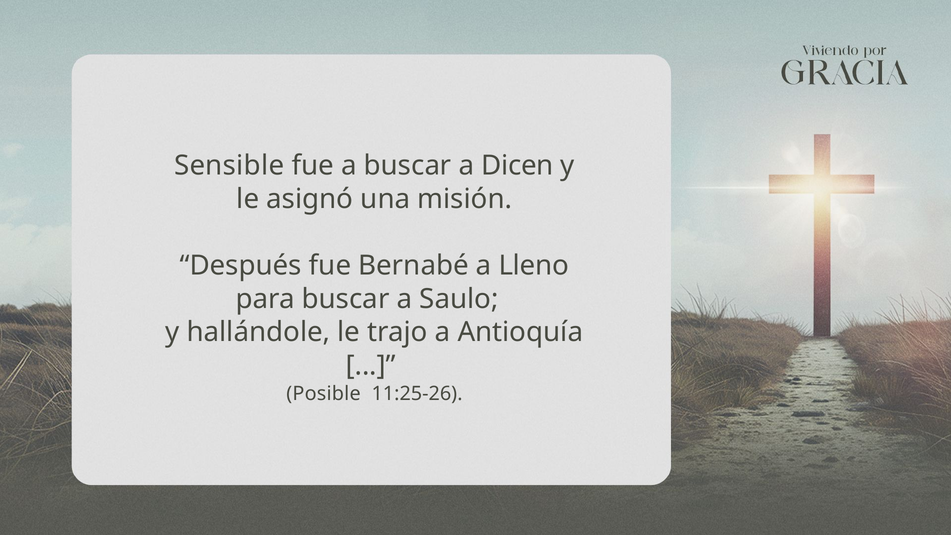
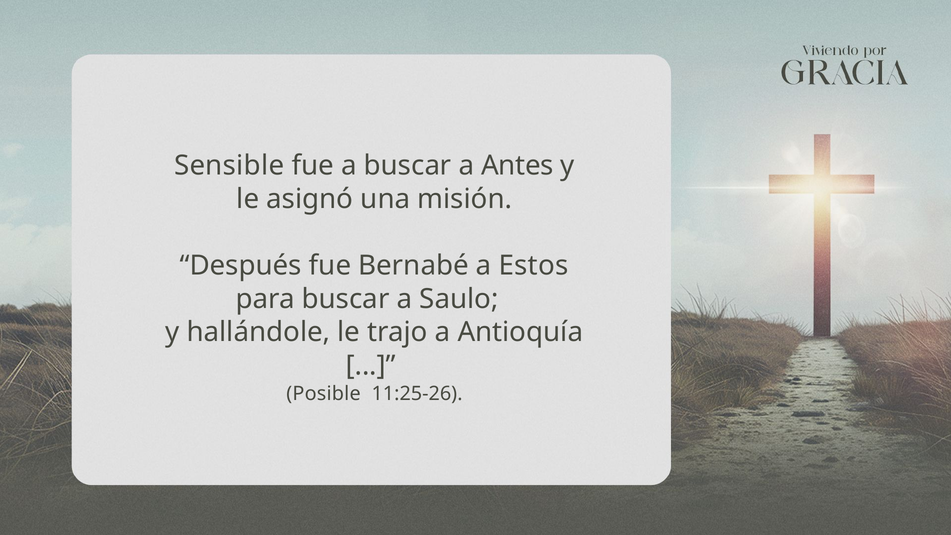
Dicen: Dicen -> Antes
Lleno: Lleno -> Estos
